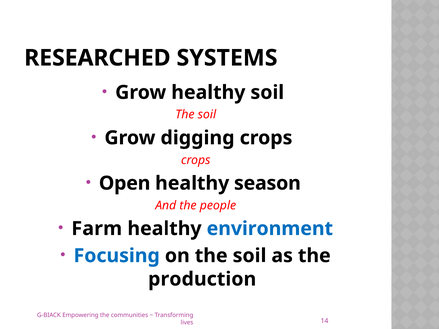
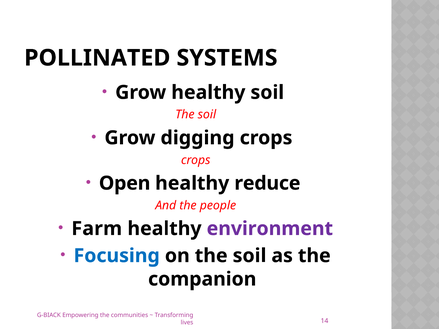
RESEARCHED: RESEARCHED -> POLLINATED
season: season -> reduce
environment colour: blue -> purple
production: production -> companion
